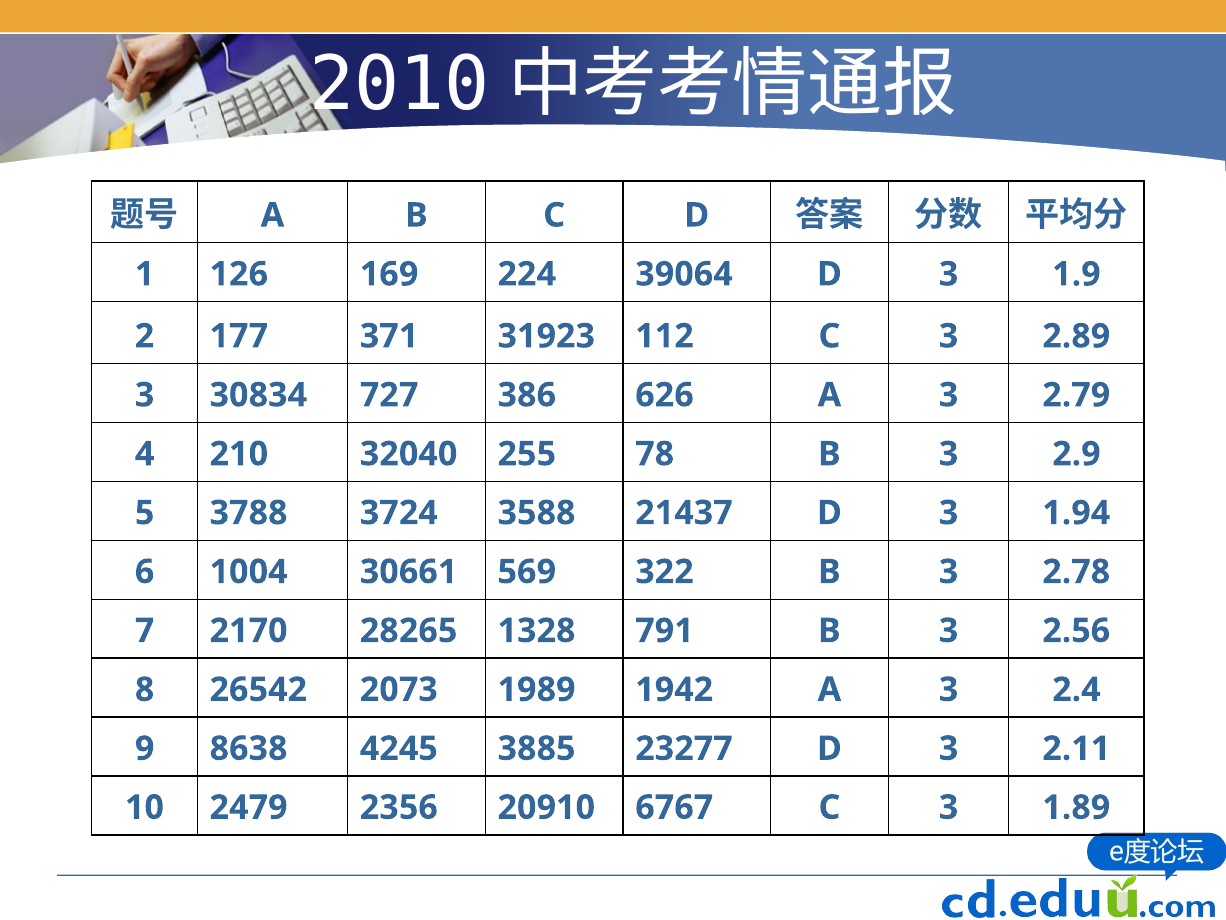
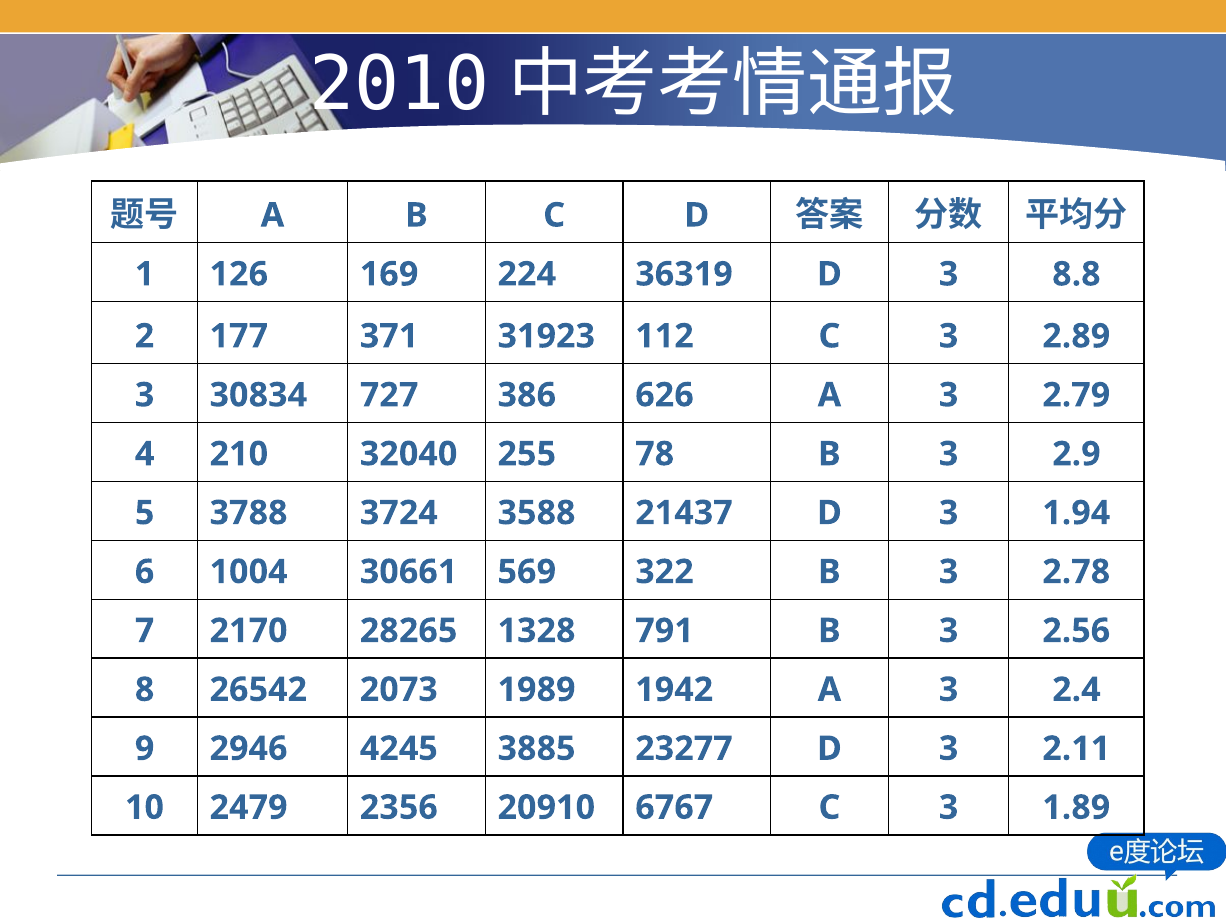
39064: 39064 -> 36319
1.9: 1.9 -> 8.8
8638: 8638 -> 2946
